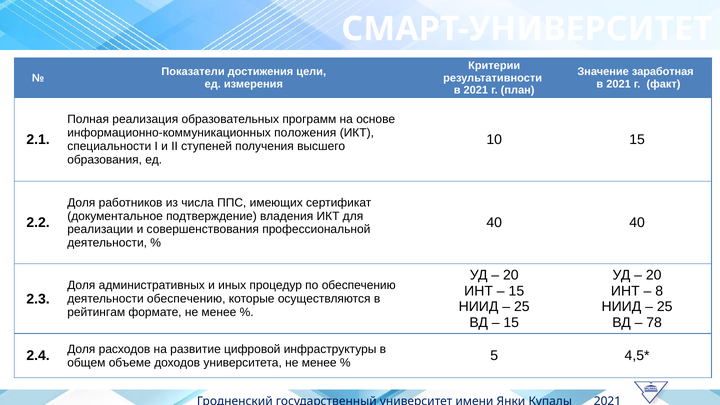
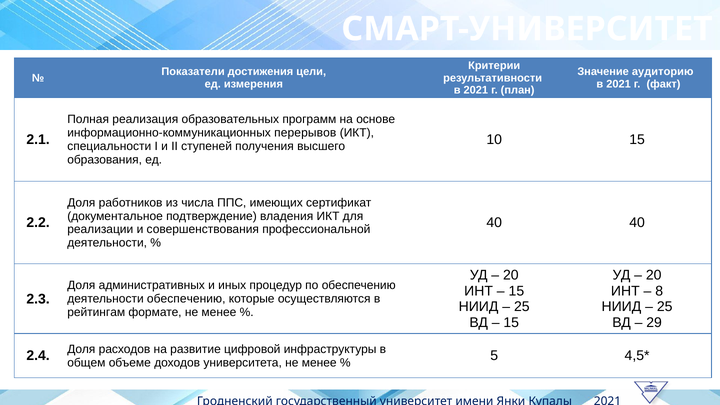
заработная: заработная -> аудиторию
положения: положения -> перерывов
78: 78 -> 29
